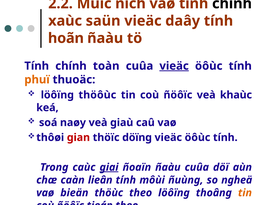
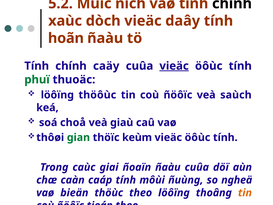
2.2: 2.2 -> 5.2
saün: saün -> dòch
toàn: toàn -> caäy
phuï colour: orange -> green
khaùc: khaùc -> saùch
naøy: naøy -> choå
gian colour: red -> green
döïng: döïng -> keùm
giai underline: present -> none
lieân: lieân -> caáp
